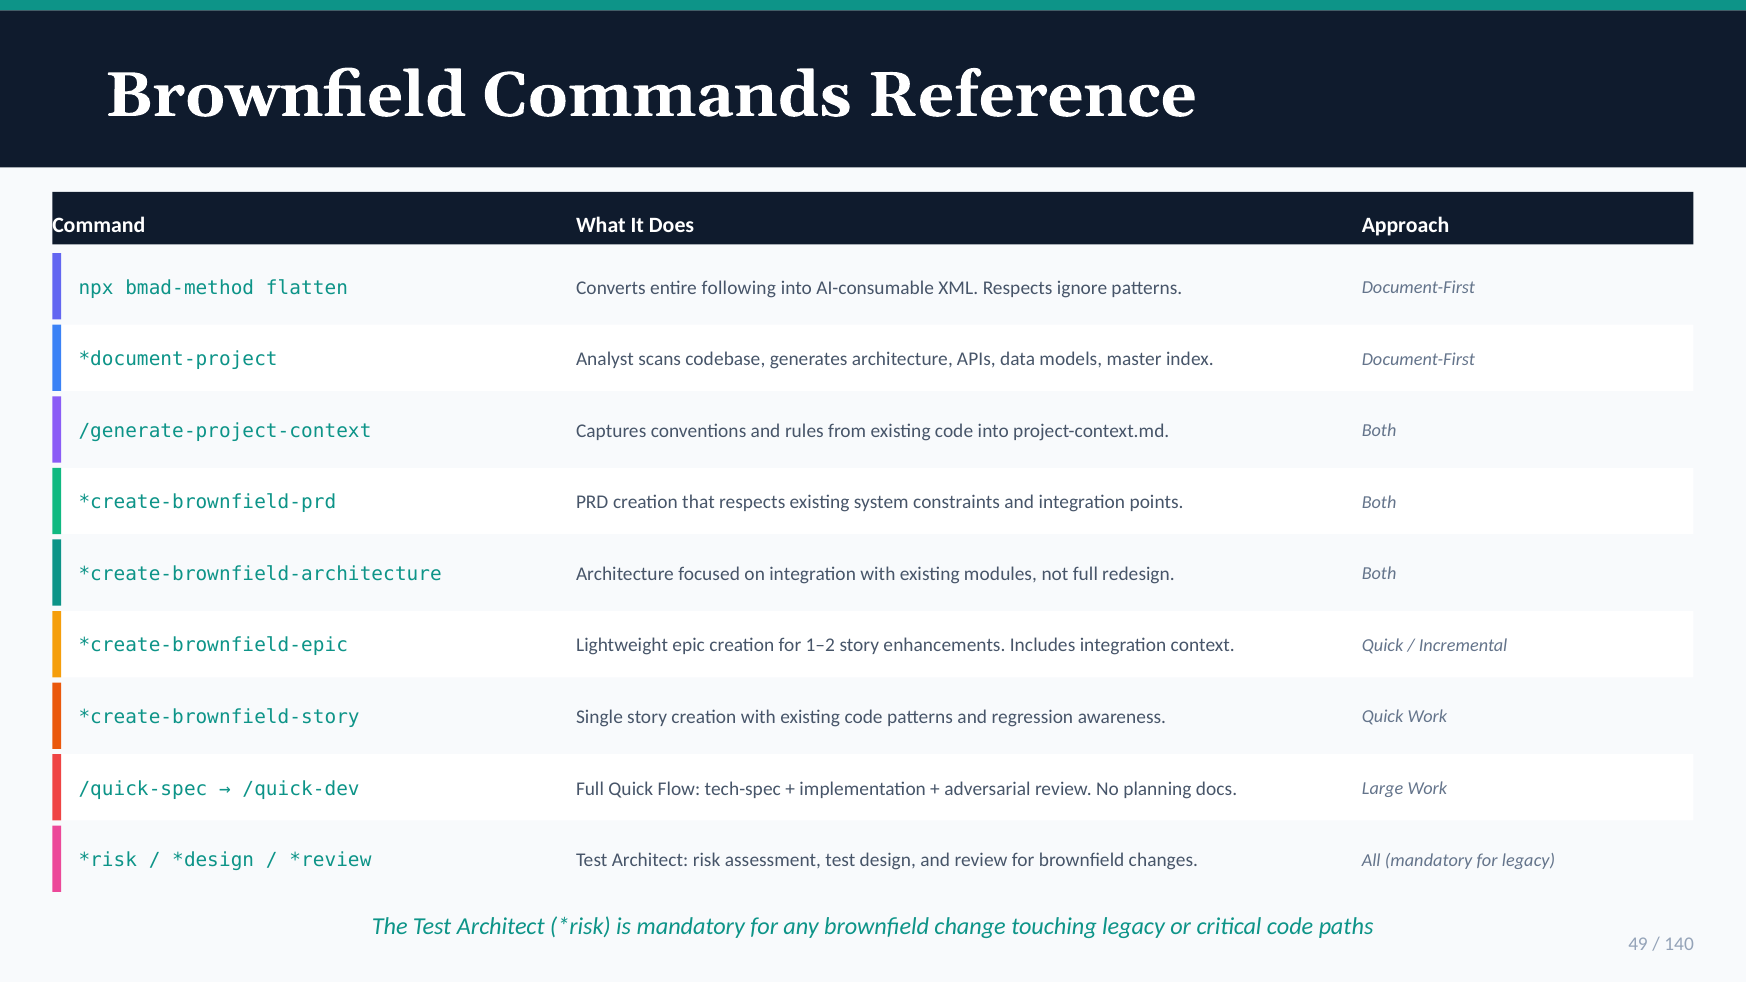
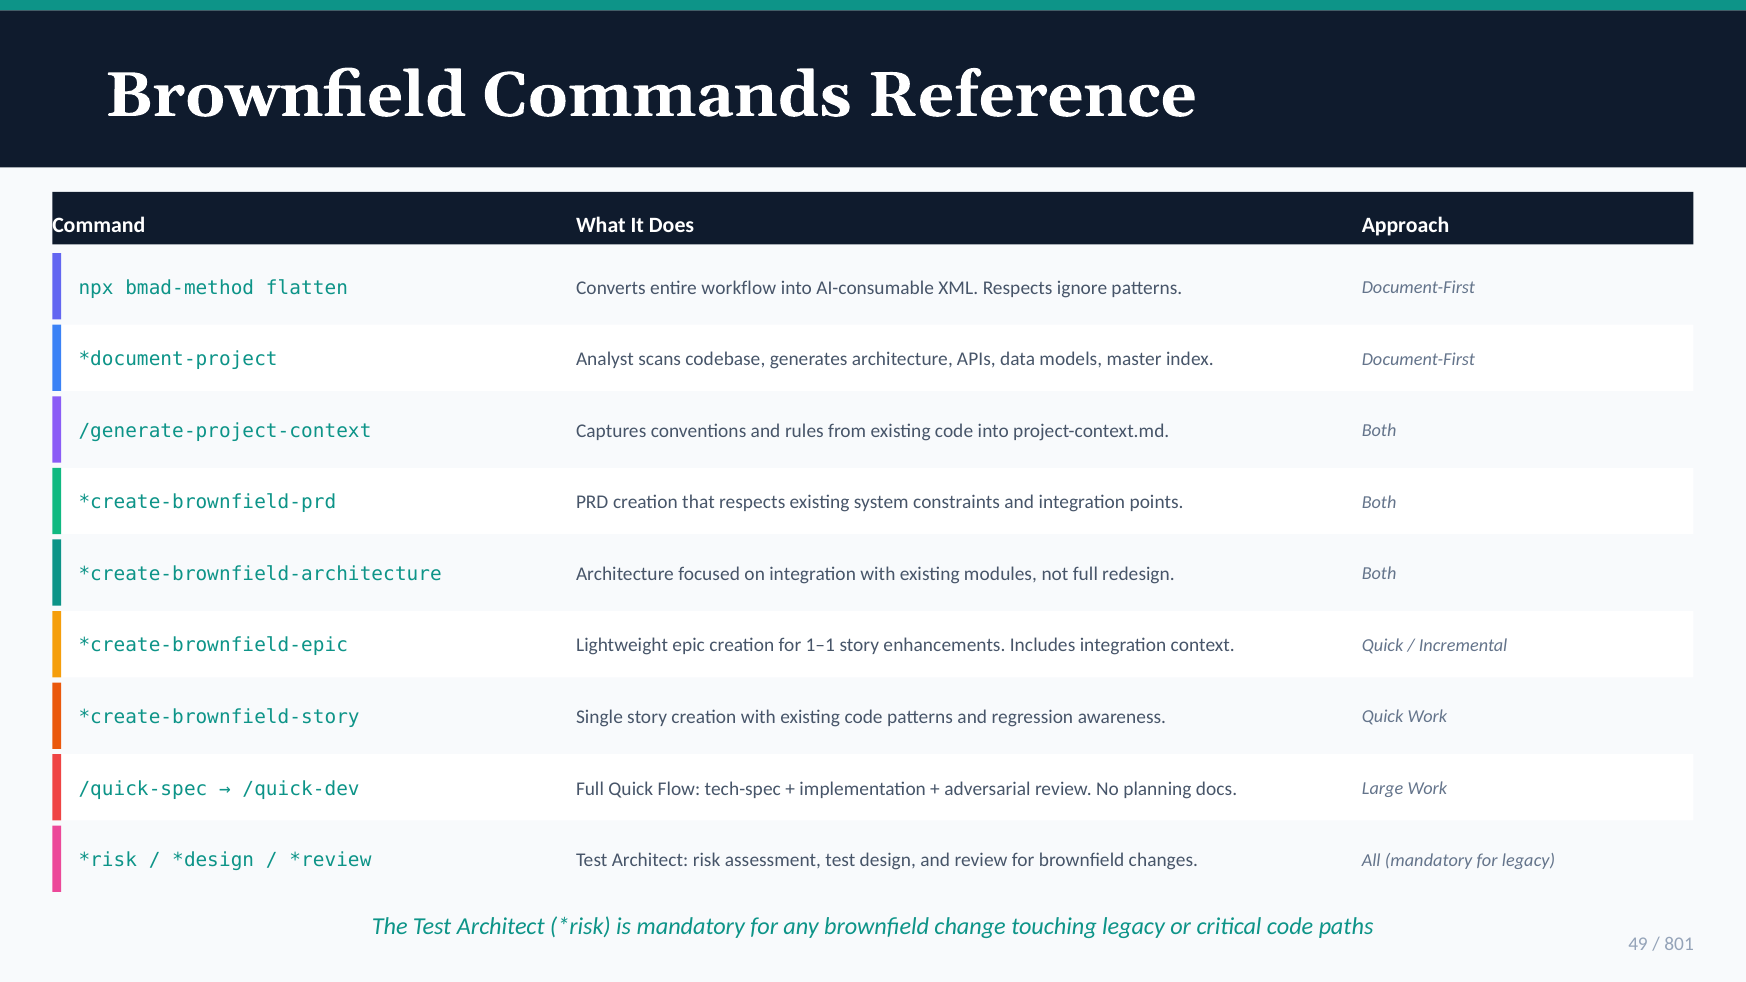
following: following -> workflow
1–2: 1–2 -> 1–1
140: 140 -> 801
